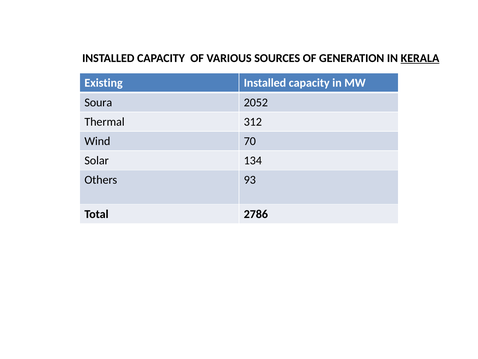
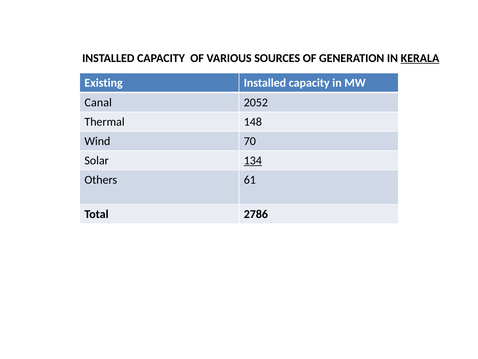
Soura: Soura -> Canal
312: 312 -> 148
134 underline: none -> present
93: 93 -> 61
